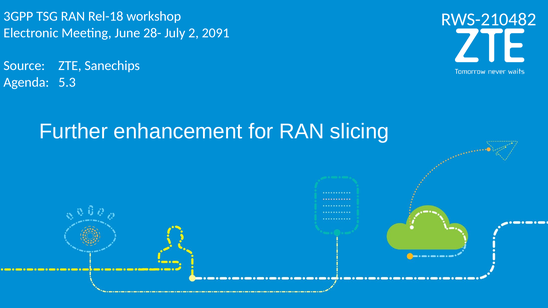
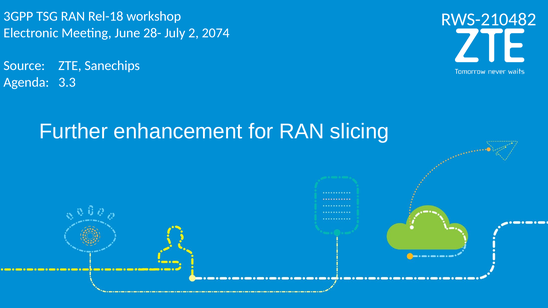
2091: 2091 -> 2074
5.3: 5.3 -> 3.3
